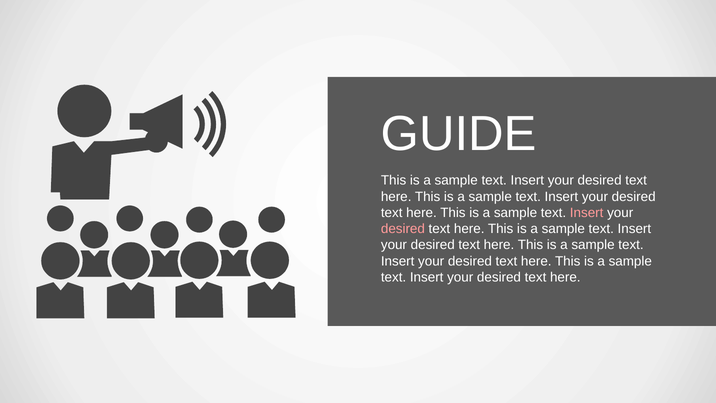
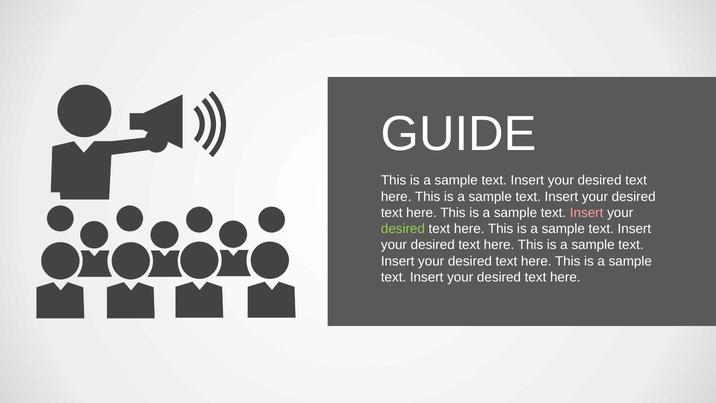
desired at (403, 229) colour: pink -> light green
